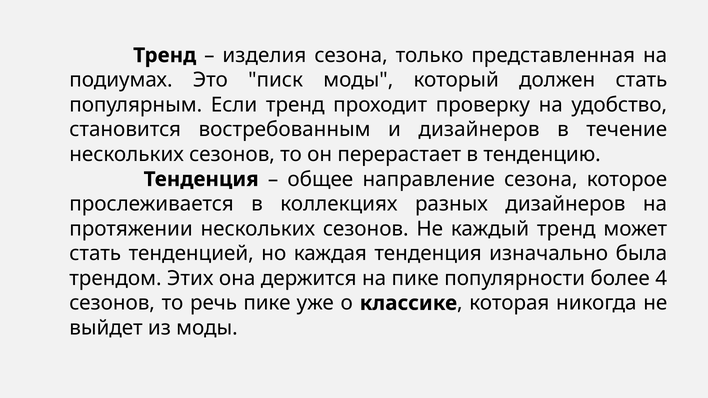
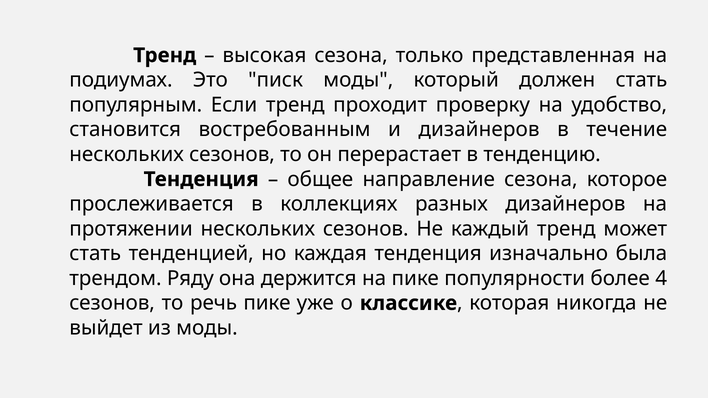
изделия: изделия -> высокая
Этих: Этих -> Ряду
